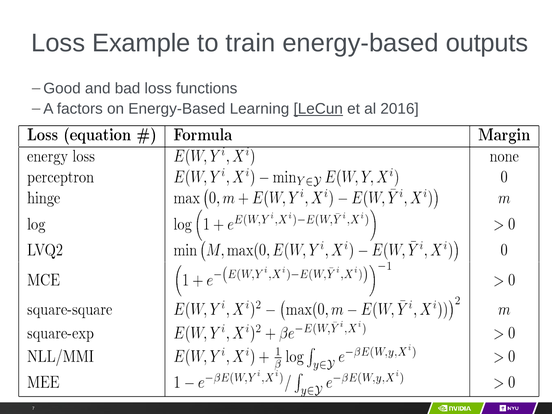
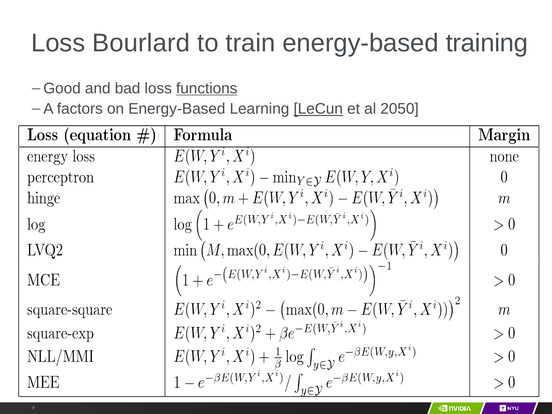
Example: Example -> Bourlard
outputs: outputs -> training
functions underline: none -> present
2016: 2016 -> 2050
